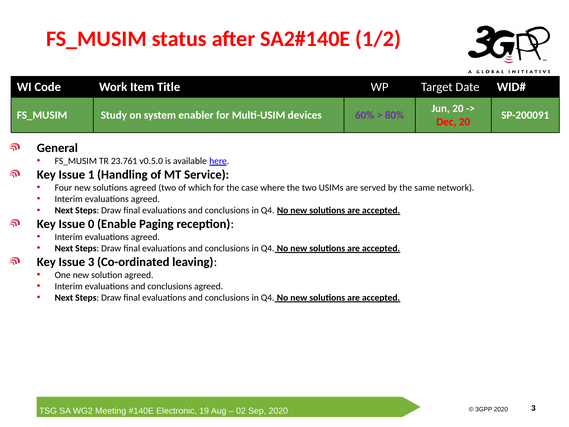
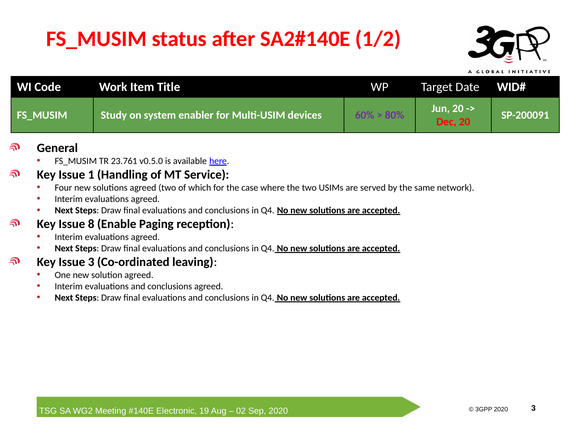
0: 0 -> 8
